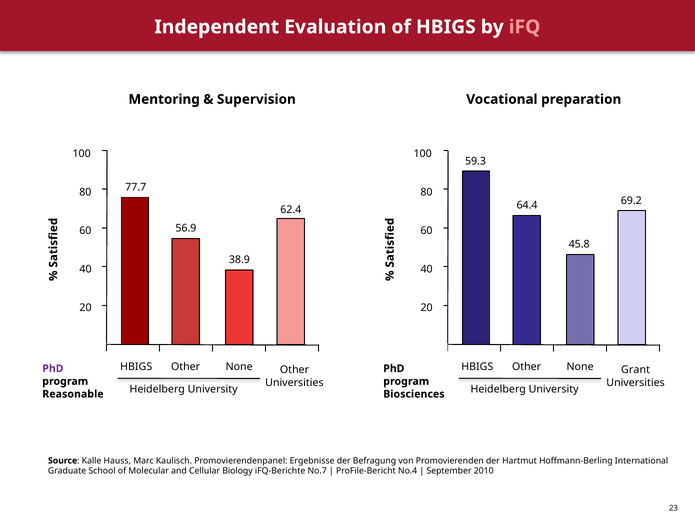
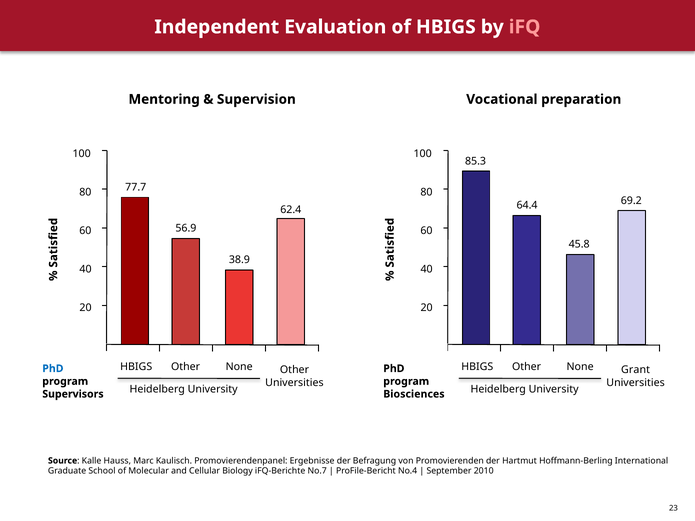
59.3: 59.3 -> 85.3
PhD at (53, 369) colour: purple -> blue
Reasonable: Reasonable -> Supervisors
